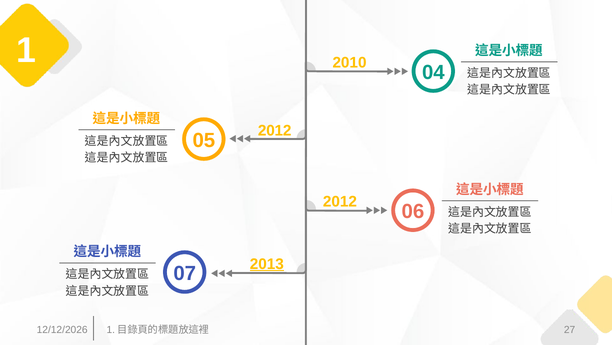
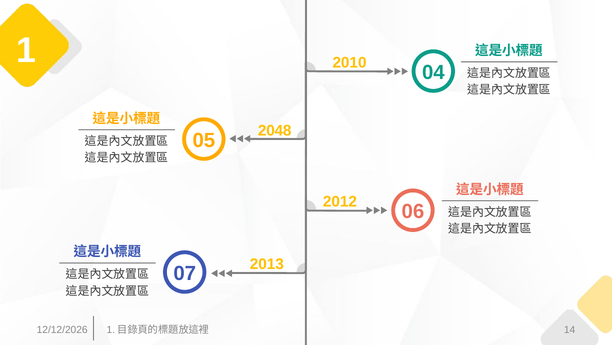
2012 at (275, 131): 2012 -> 2048
2013 underline: present -> none
27: 27 -> 14
